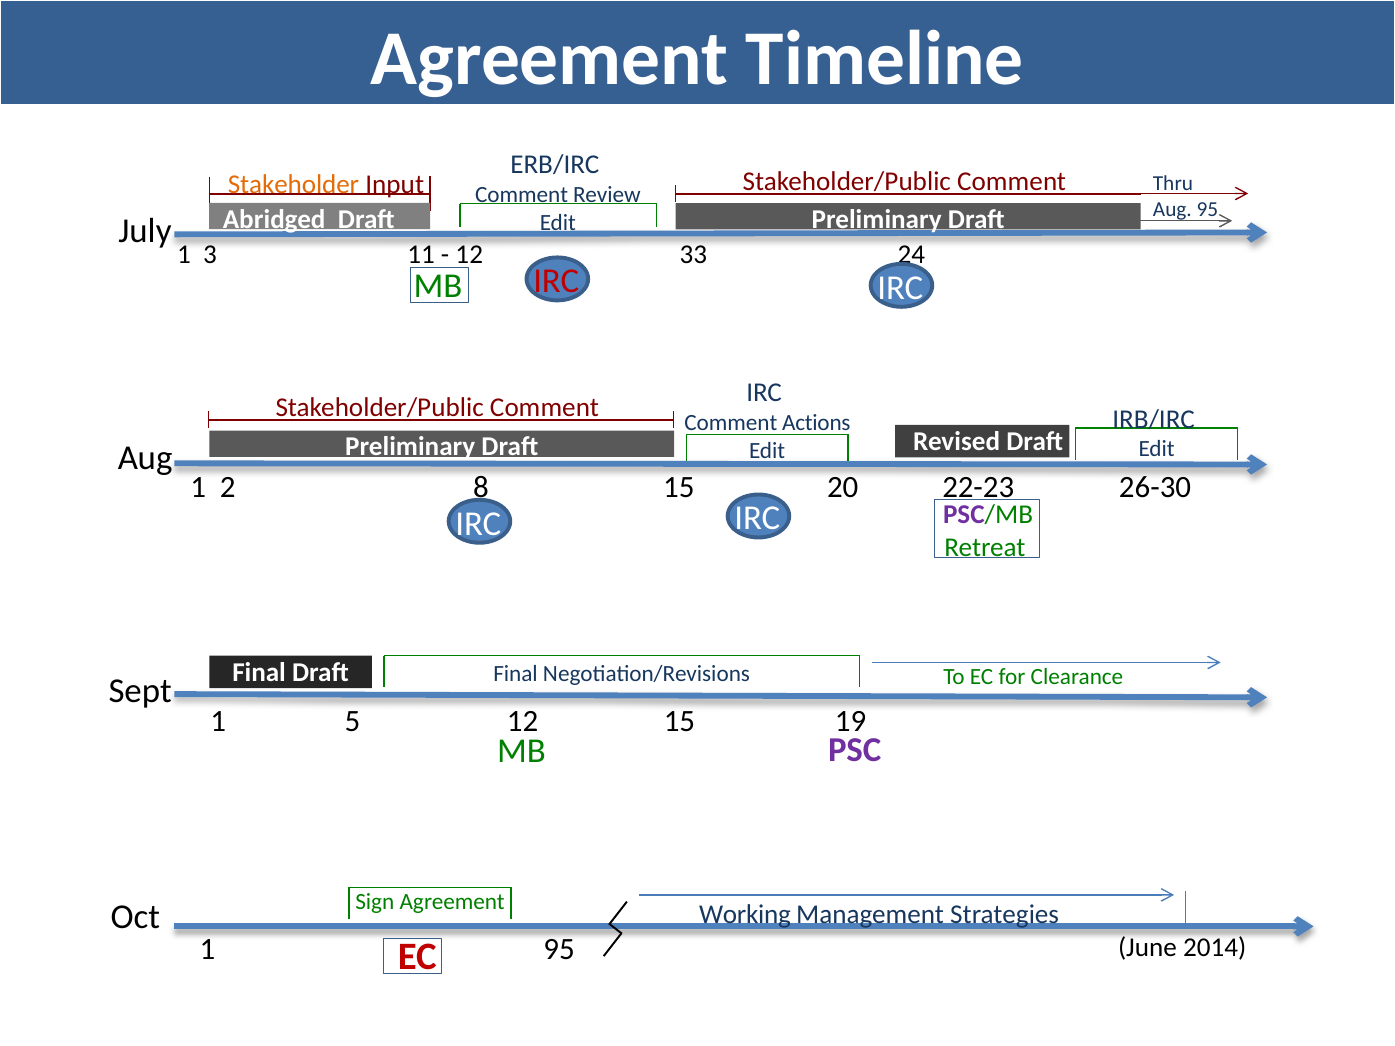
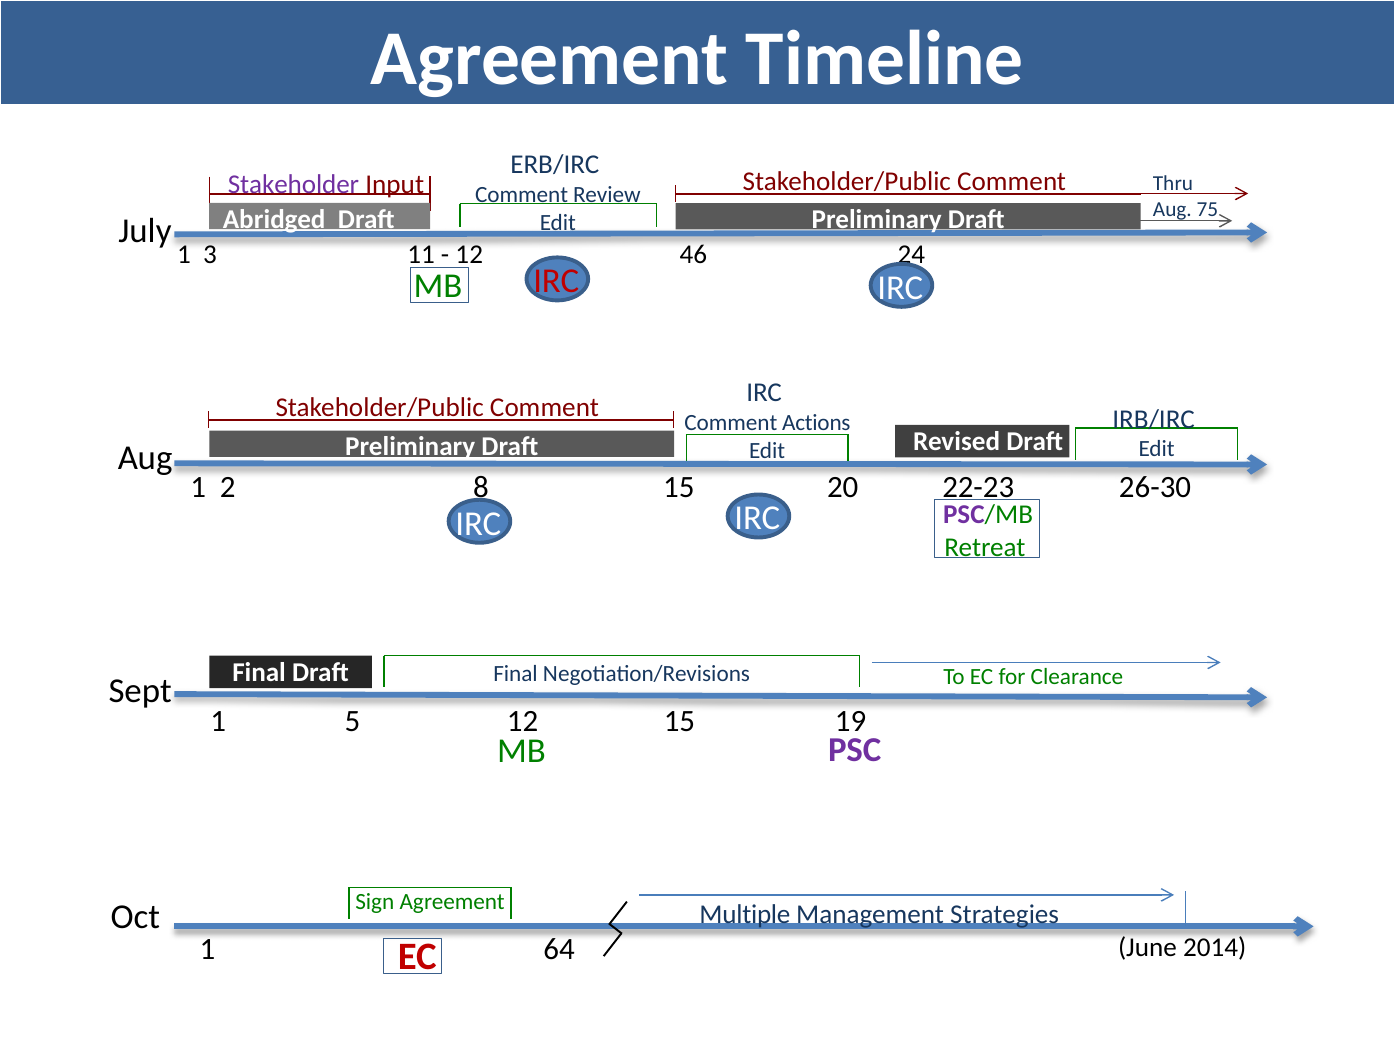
Stakeholder colour: orange -> purple
Aug 95: 95 -> 75
33: 33 -> 46
Working: Working -> Multiple
1 95: 95 -> 64
